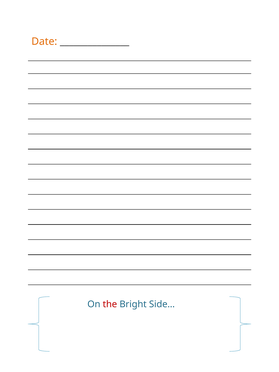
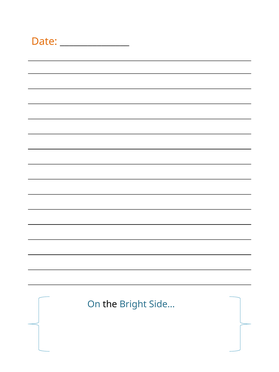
the colour: red -> black
